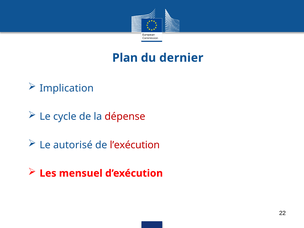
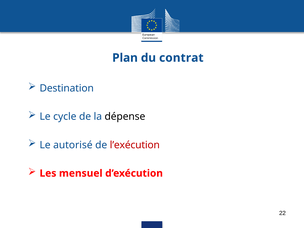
dernier: dernier -> contrat
Implication: Implication -> Destination
dépense colour: red -> black
